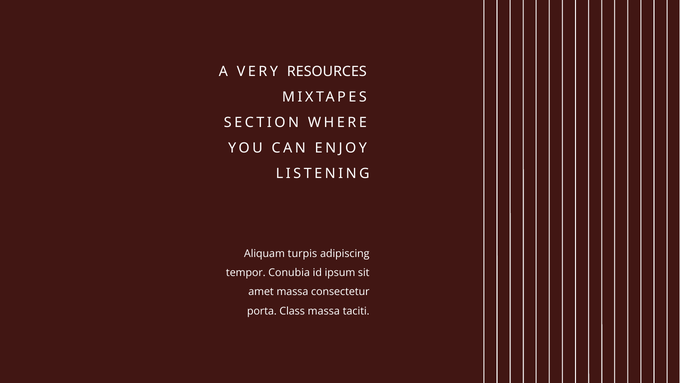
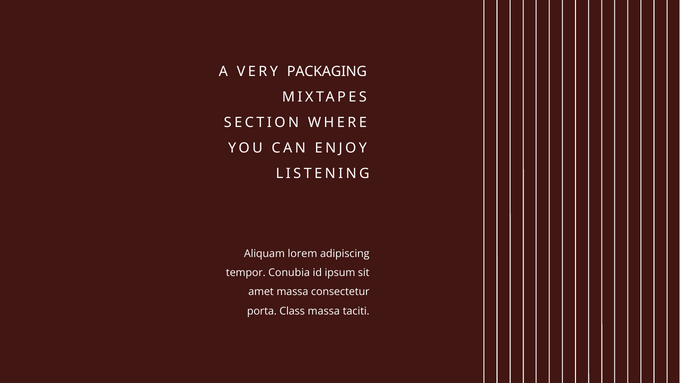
RESOURCES: RESOURCES -> PACKAGING
turpis: turpis -> lorem
